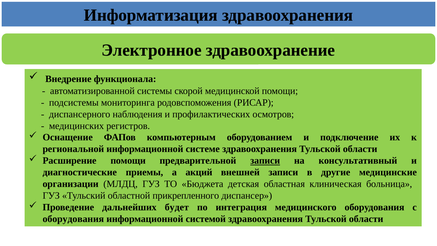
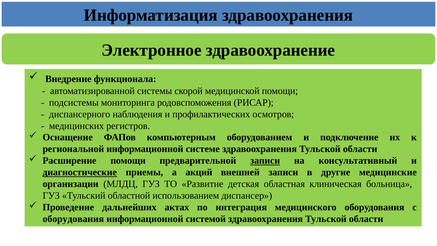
диагностические underline: none -> present
Бюджета: Бюджета -> Развитие
прикрепленного: прикрепленного -> использованием
будет: будет -> актах
